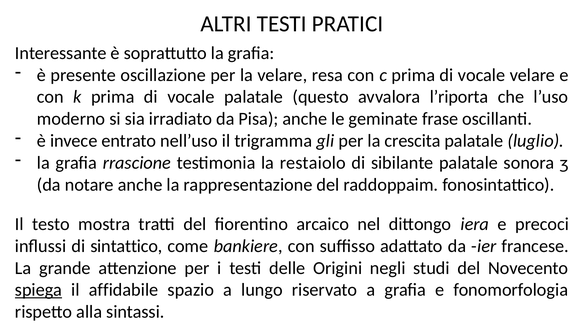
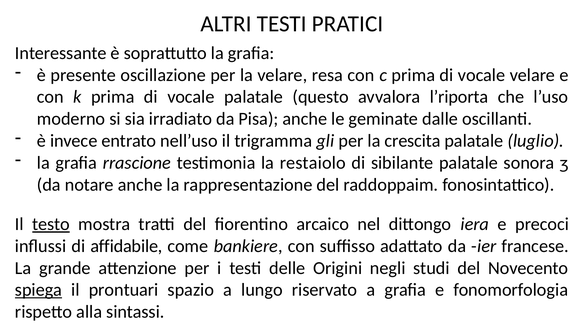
frase: frase -> dalle
testo underline: none -> present
sintattico: sintattico -> affidabile
affidabile: affidabile -> prontuari
